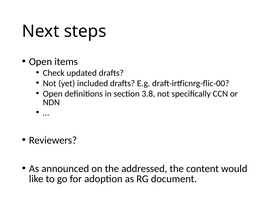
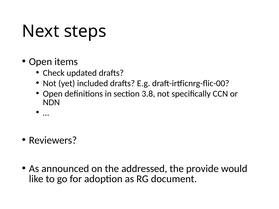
content: content -> provide
